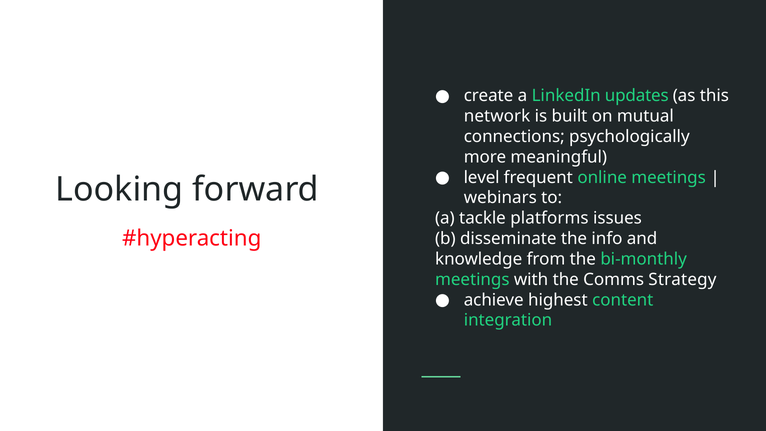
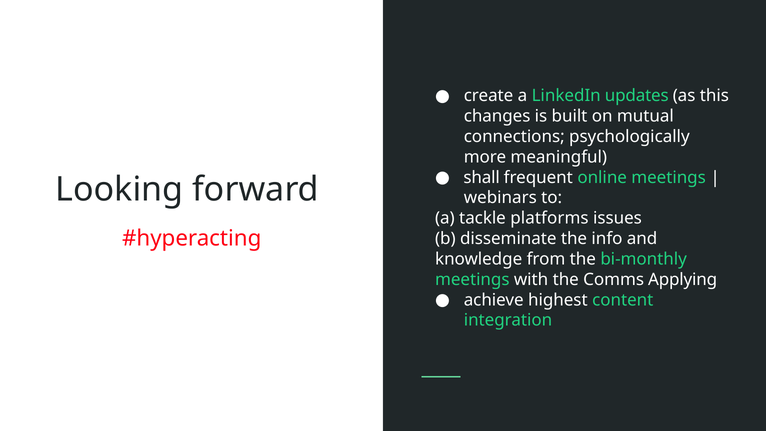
network: network -> changes
level: level -> shall
Strategy: Strategy -> Applying
